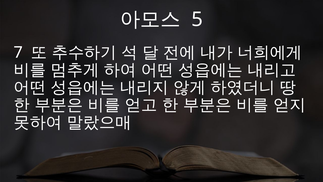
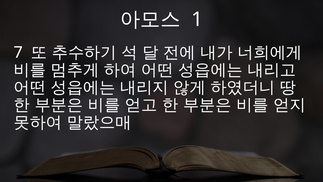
5: 5 -> 1
